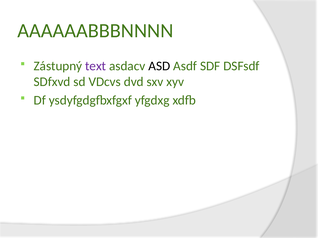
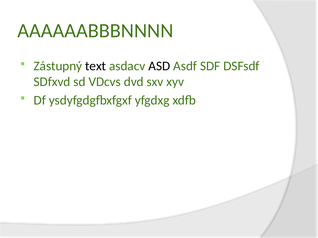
text colour: purple -> black
